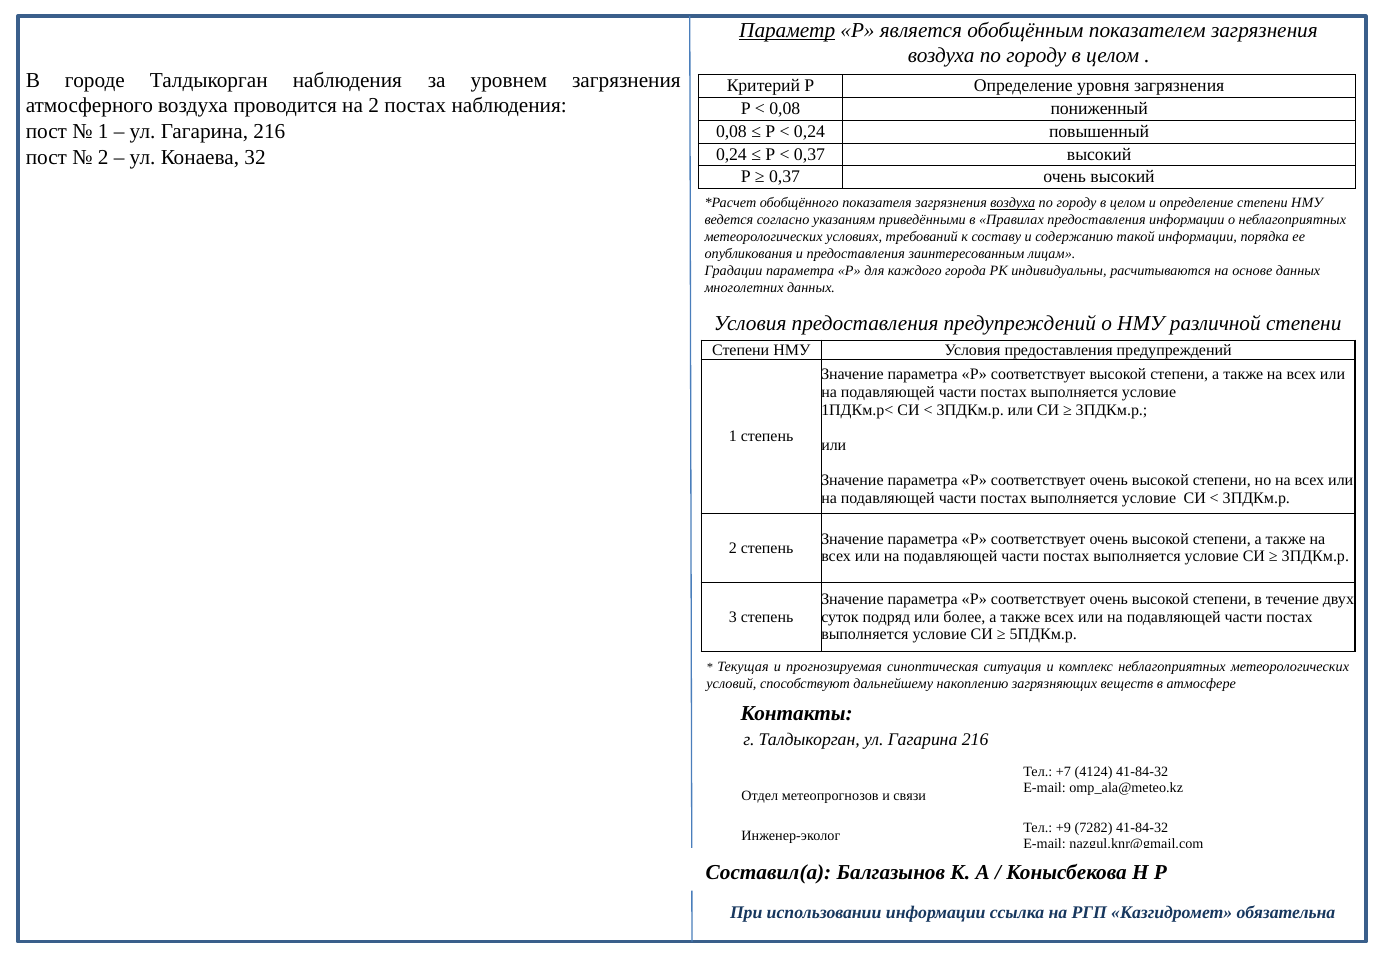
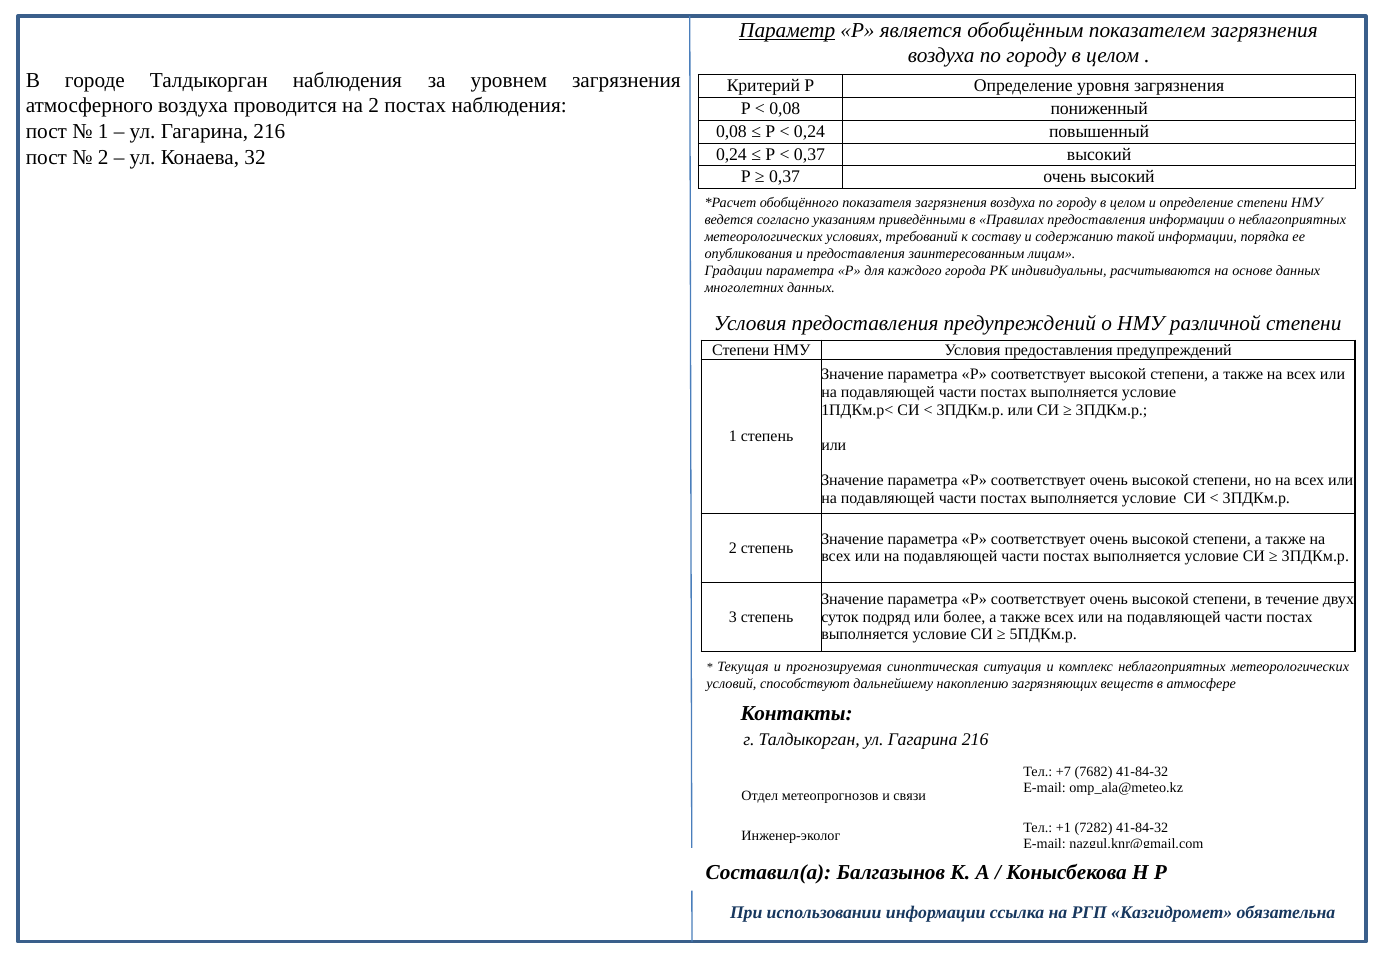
воздуха at (1013, 203) underline: present -> none
4124: 4124 -> 7682
+9: +9 -> +1
